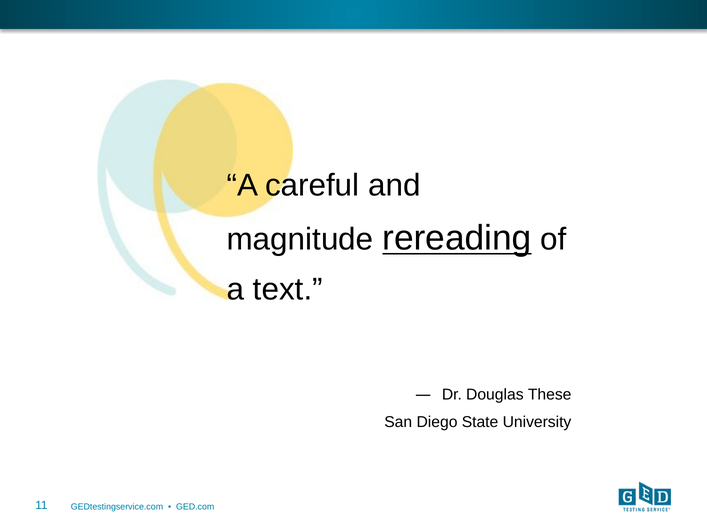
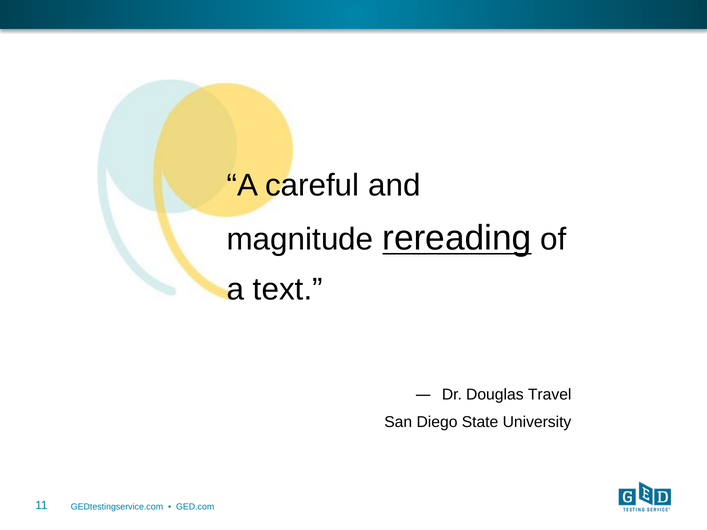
These: These -> Travel
